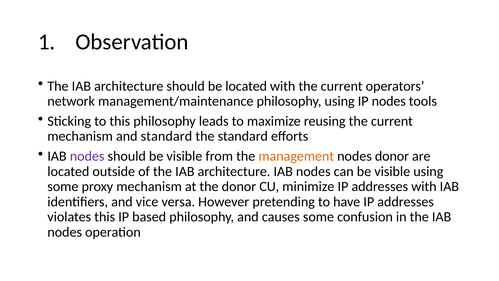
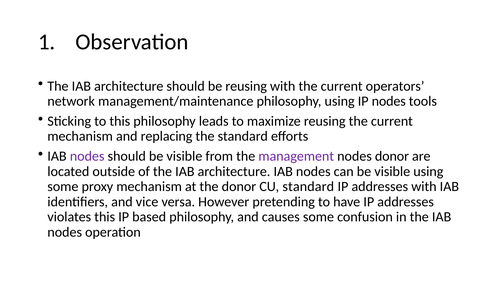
be located: located -> reusing
and standard: standard -> replacing
management colour: orange -> purple
CU minimize: minimize -> standard
